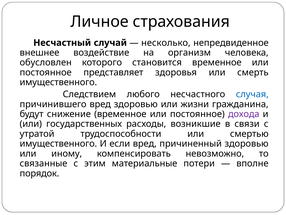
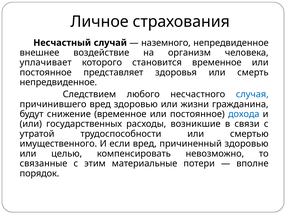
несколько: несколько -> наземного
обусловлен: обусловлен -> уплачивает
имущественного at (58, 82): имущественного -> непредвиденное
дохода colour: purple -> blue
иному: иному -> целью
